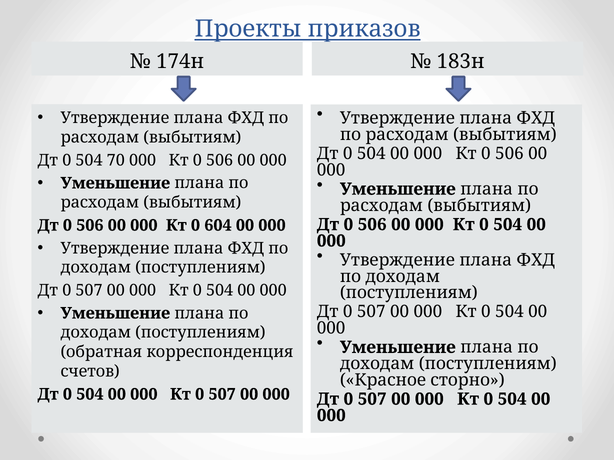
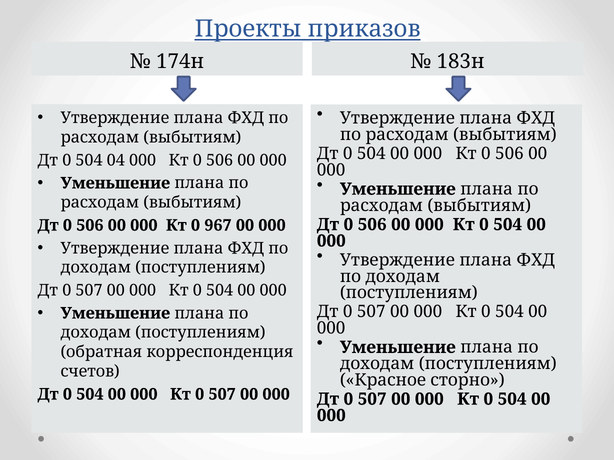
70: 70 -> 04
604: 604 -> 967
